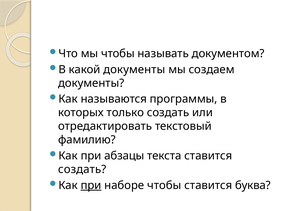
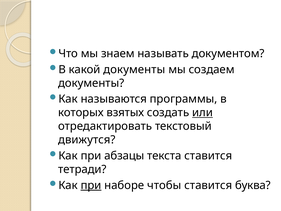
мы чтобы: чтобы -> знаем
только: только -> взятых
или underline: none -> present
фамилию: фамилию -> движутся
создать at (82, 169): создать -> тетради
